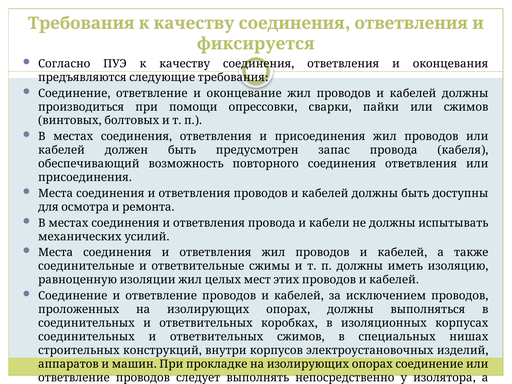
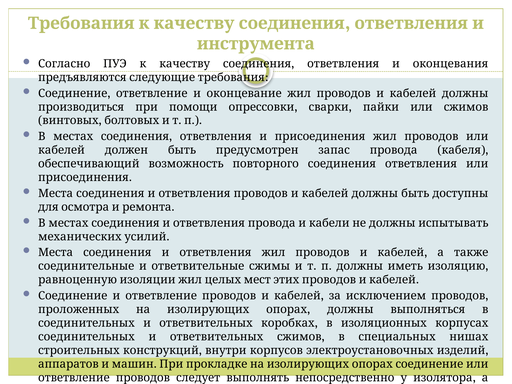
фиксируется: фиксируется -> инструмента
